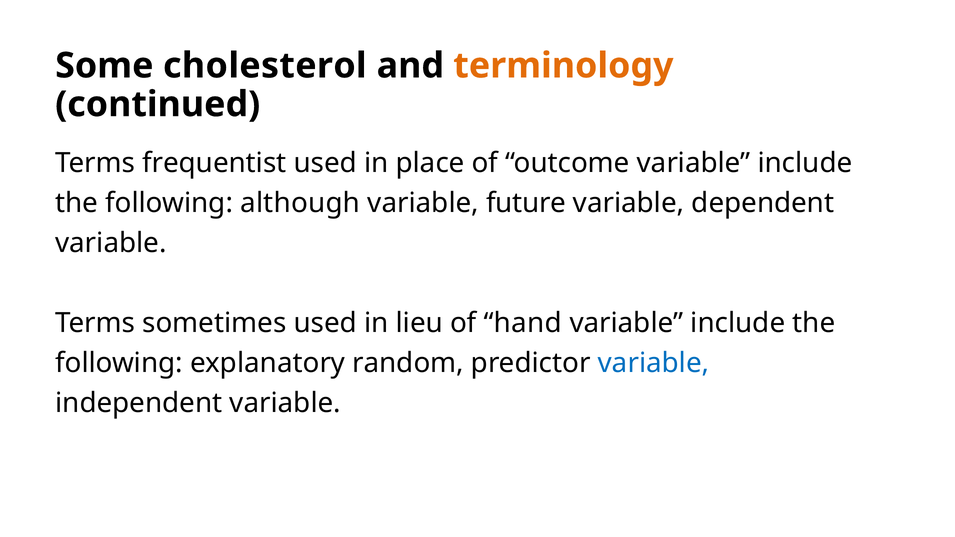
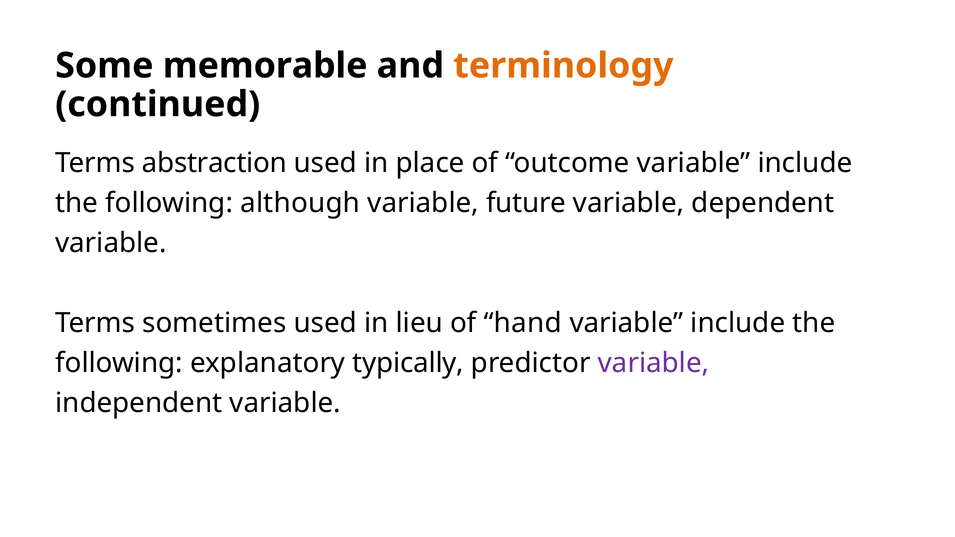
cholesterol: cholesterol -> memorable
frequentist: frequentist -> abstraction
random: random -> typically
variable at (654, 363) colour: blue -> purple
